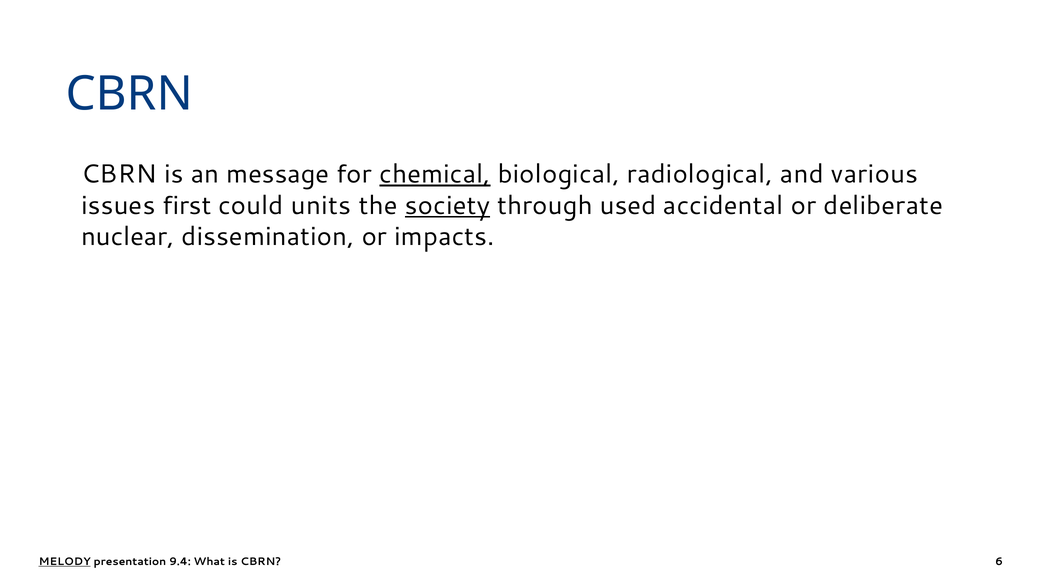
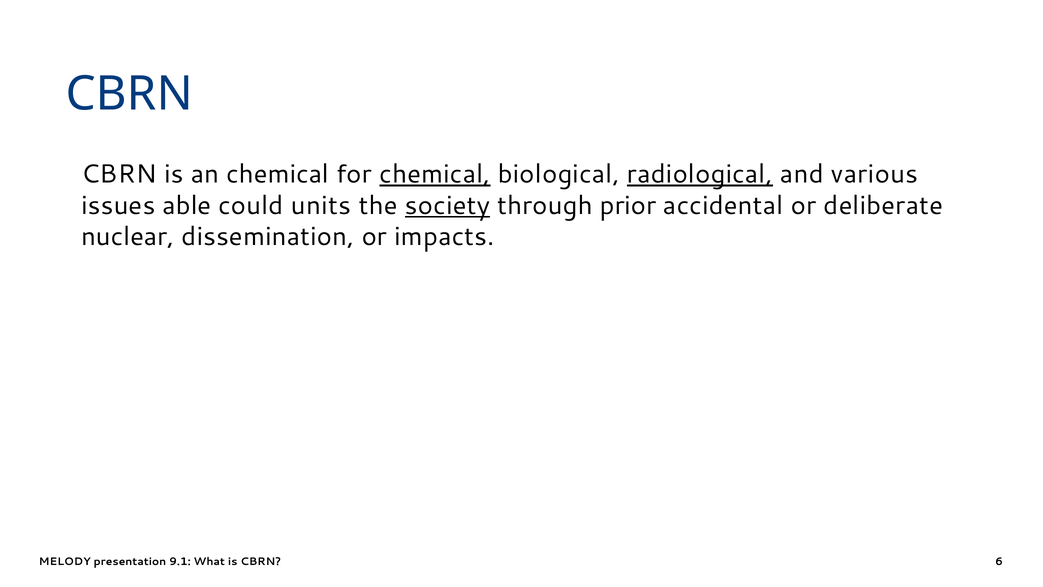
an message: message -> chemical
radiological underline: none -> present
first: first -> able
used: used -> prior
MELODY underline: present -> none
9.4: 9.4 -> 9.1
